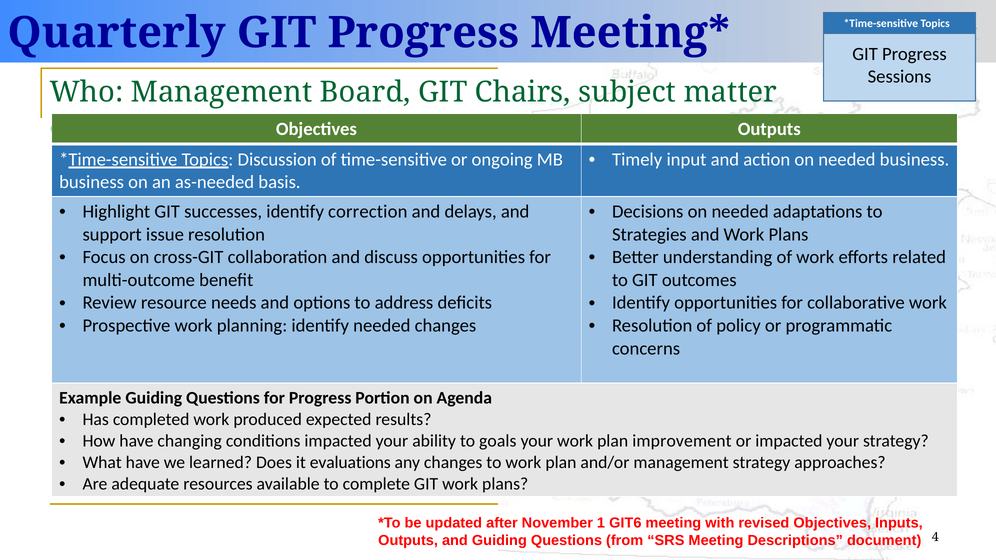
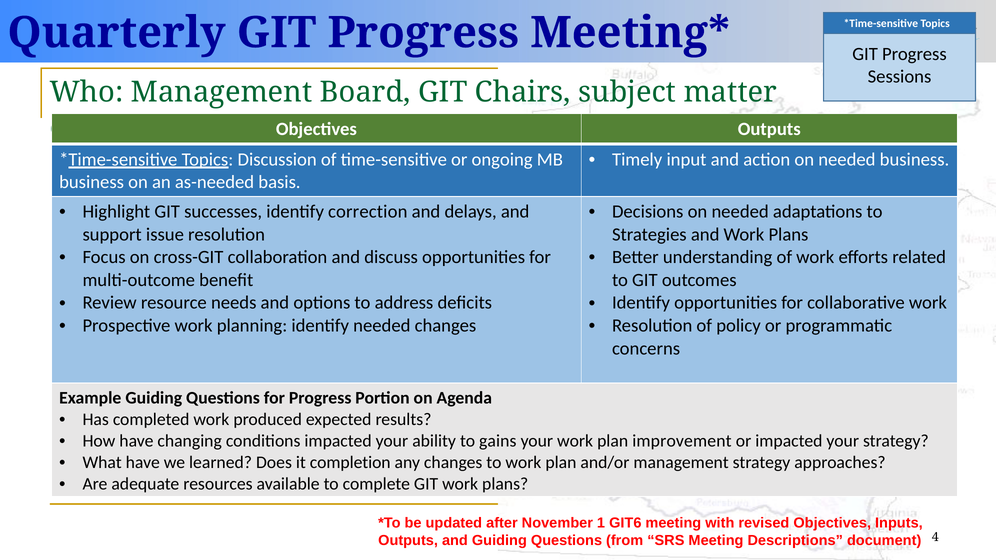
goals: goals -> gains
evaluations: evaluations -> completion
